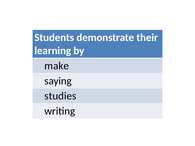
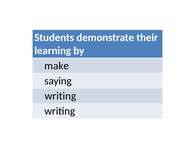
studies at (60, 96): studies -> writing
